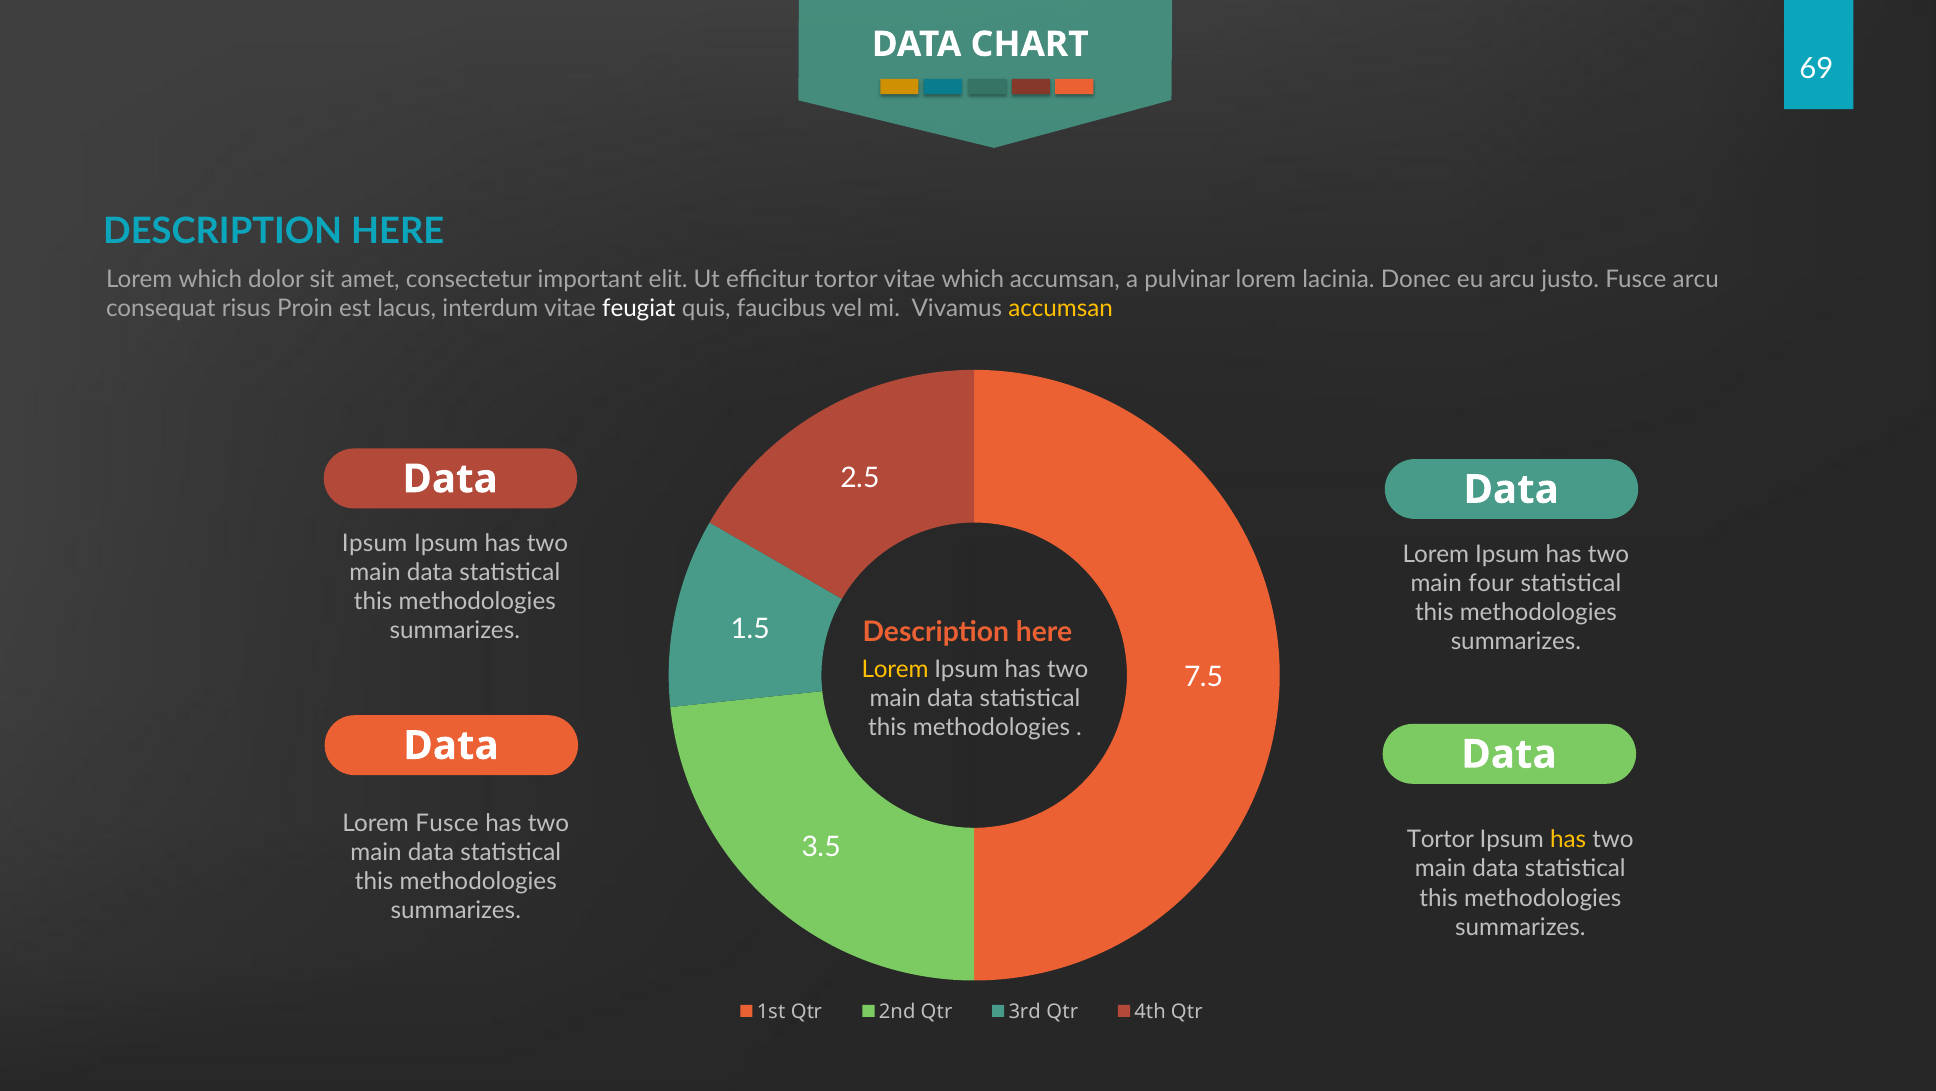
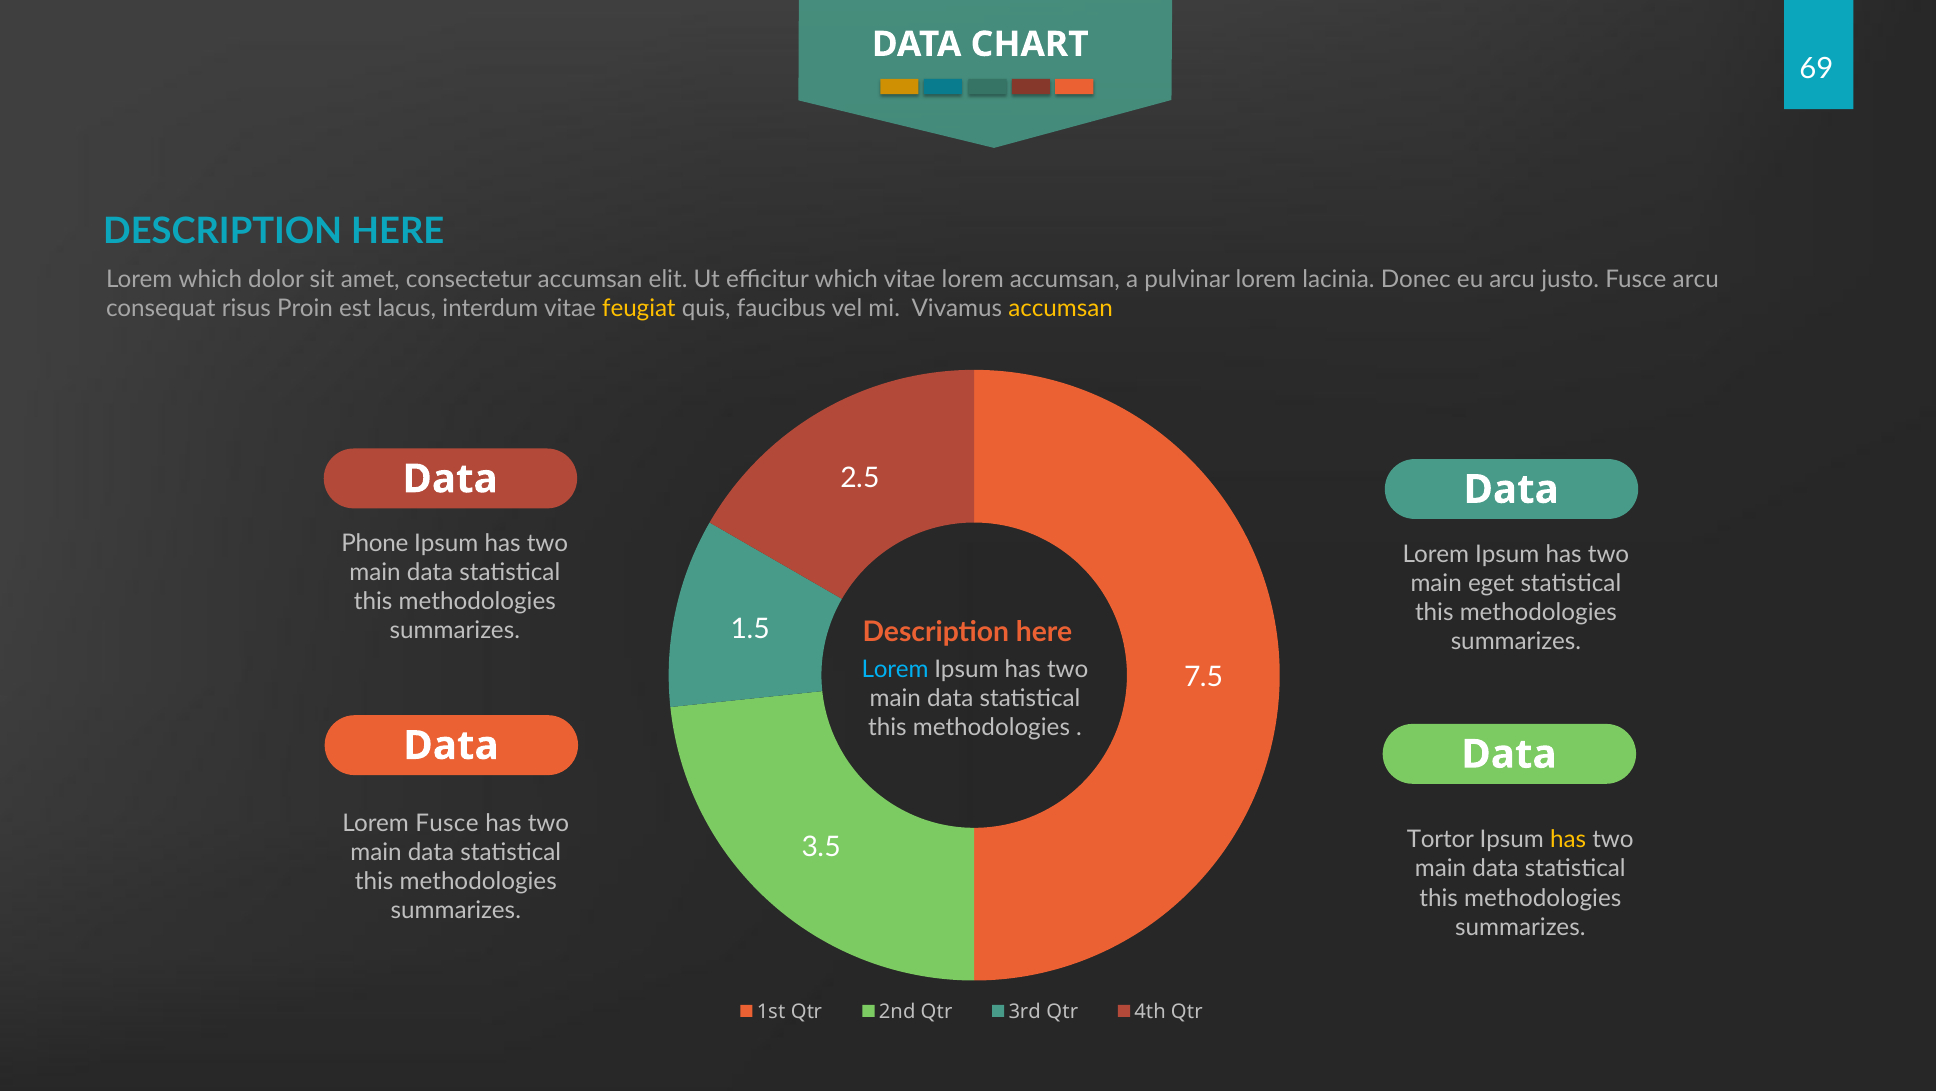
consectetur important: important -> accumsan
efficitur tortor: tortor -> which
vitae which: which -> lorem
feugiat colour: white -> yellow
Ipsum at (375, 544): Ipsum -> Phone
four: four -> eget
Lorem at (895, 670) colour: yellow -> light blue
